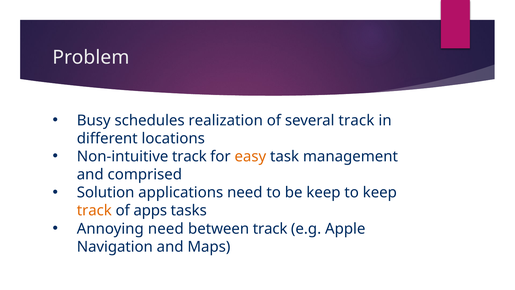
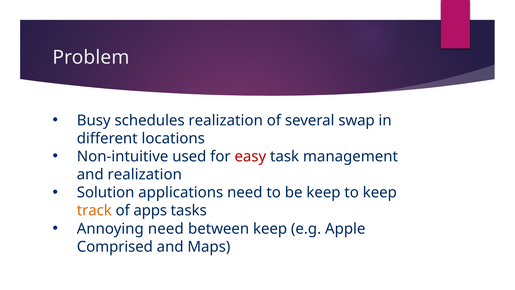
several track: track -> swap
Non-intuitive track: track -> used
easy colour: orange -> red
and comprised: comprised -> realization
between track: track -> keep
Navigation: Navigation -> Comprised
